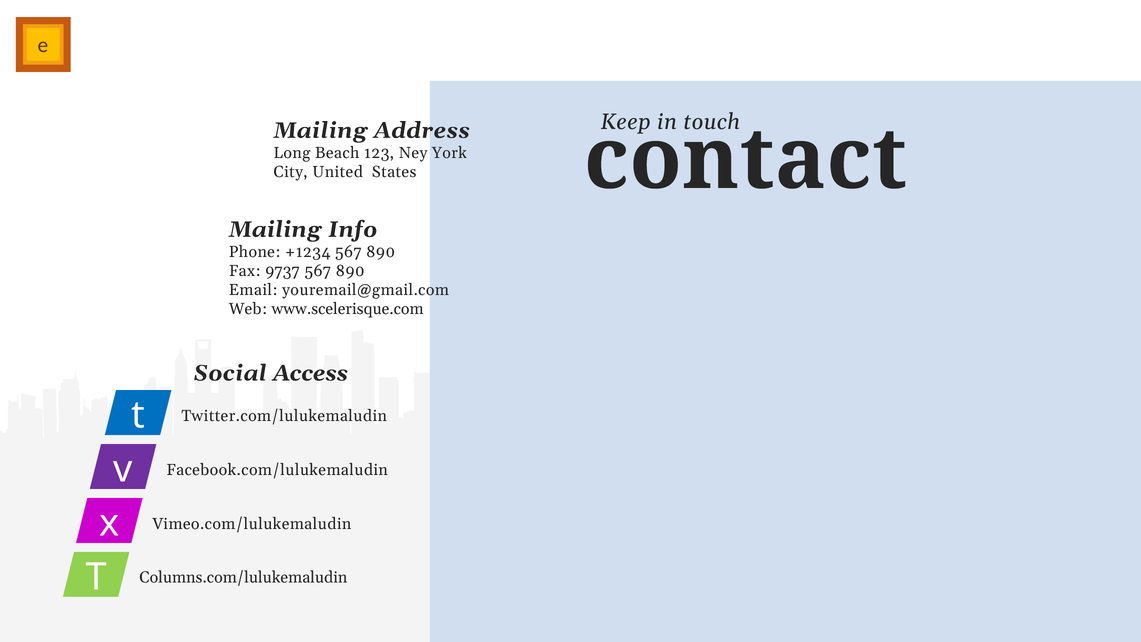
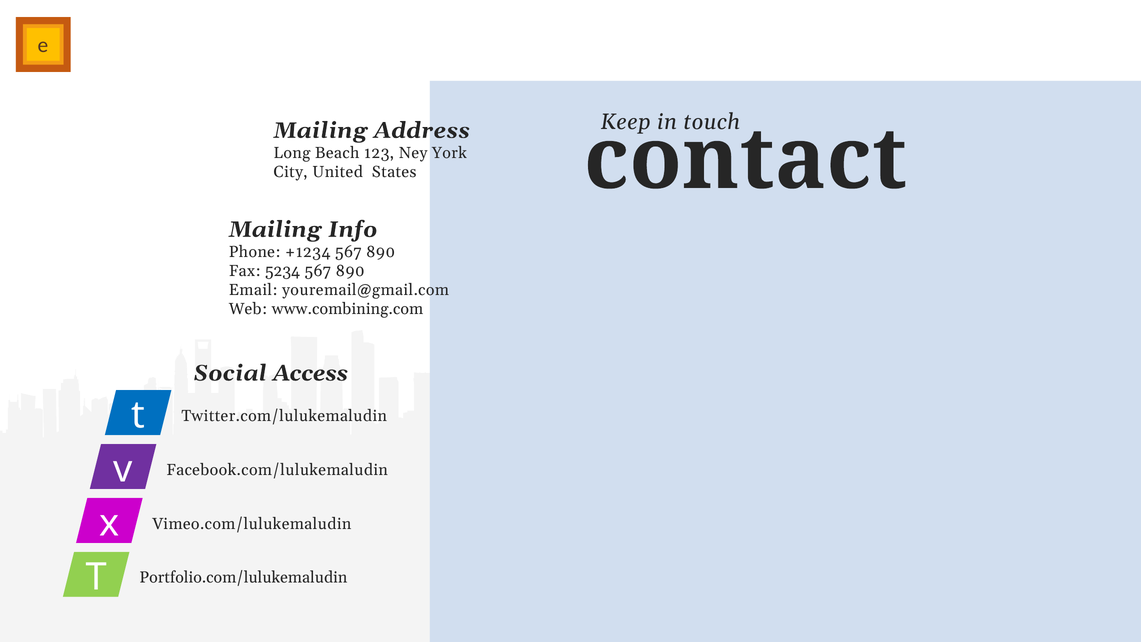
9737: 9737 -> 5234
www.scelerisque.com: www.scelerisque.com -> www.combining.com
Columns.com/lulukemaludin: Columns.com/lulukemaludin -> Portfolio.com/lulukemaludin
